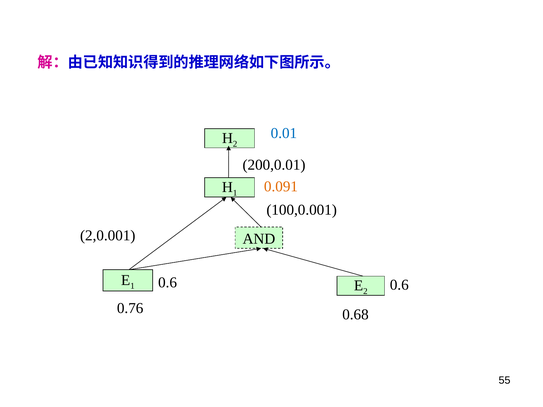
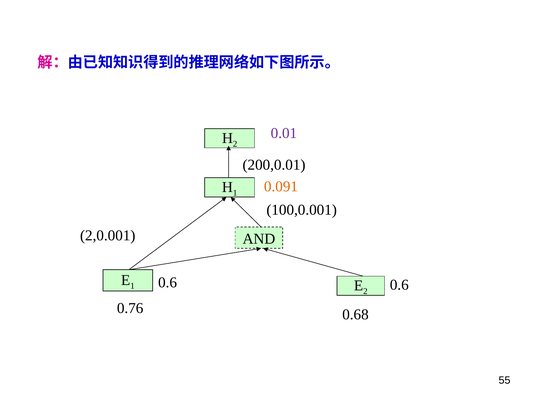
0.01 colour: blue -> purple
